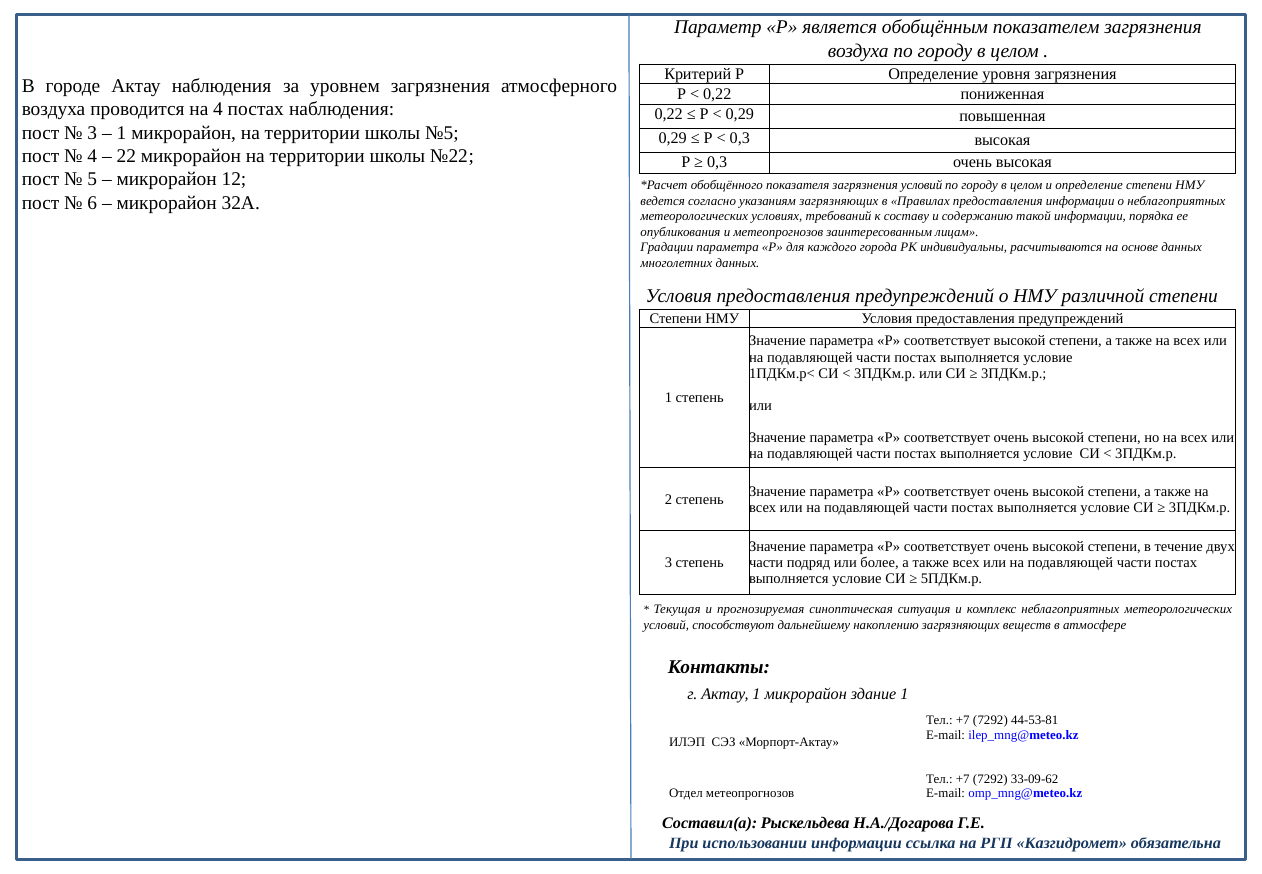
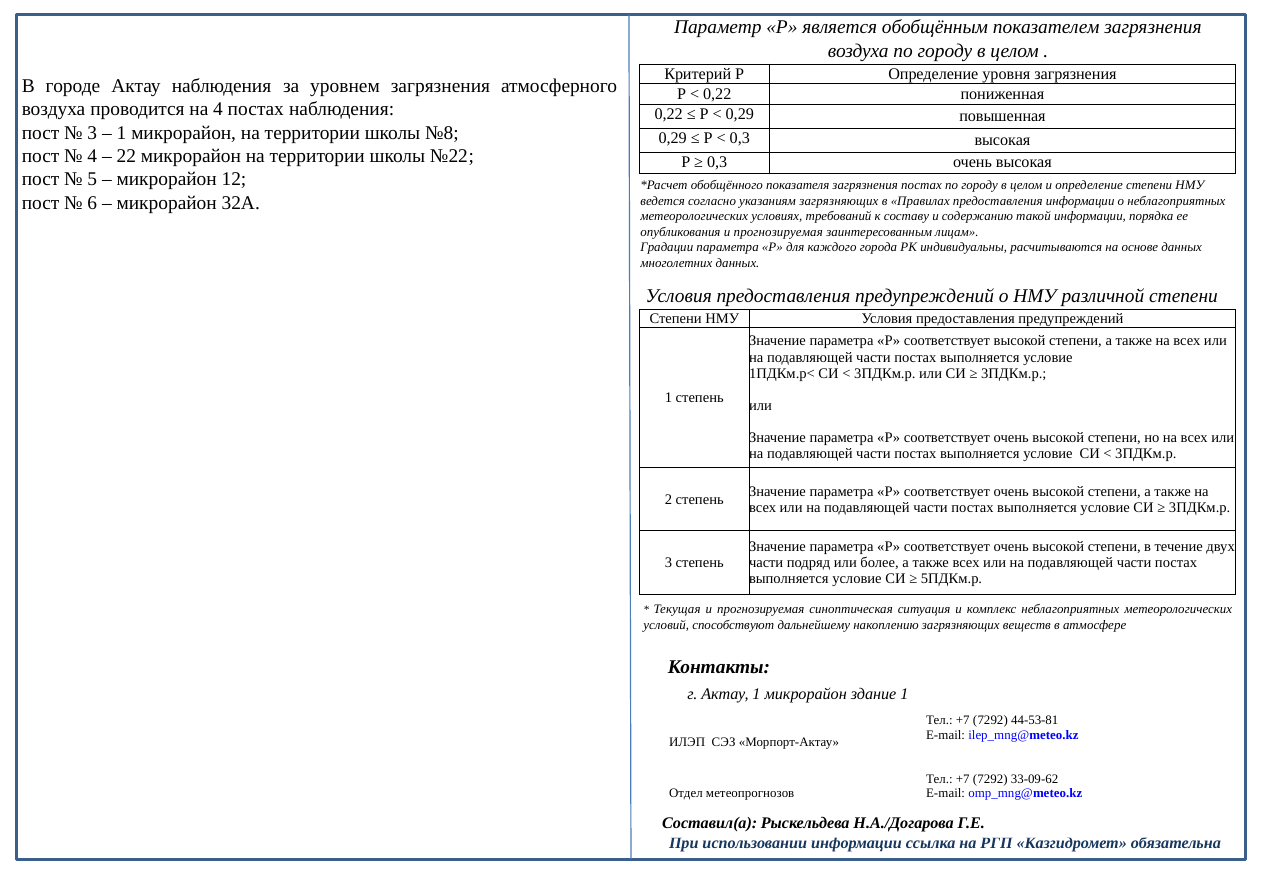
№5: №5 -> №8
загрязнения условий: условий -> постах
опубликования и метеопрогнозов: метеопрогнозов -> прогнозируемая
